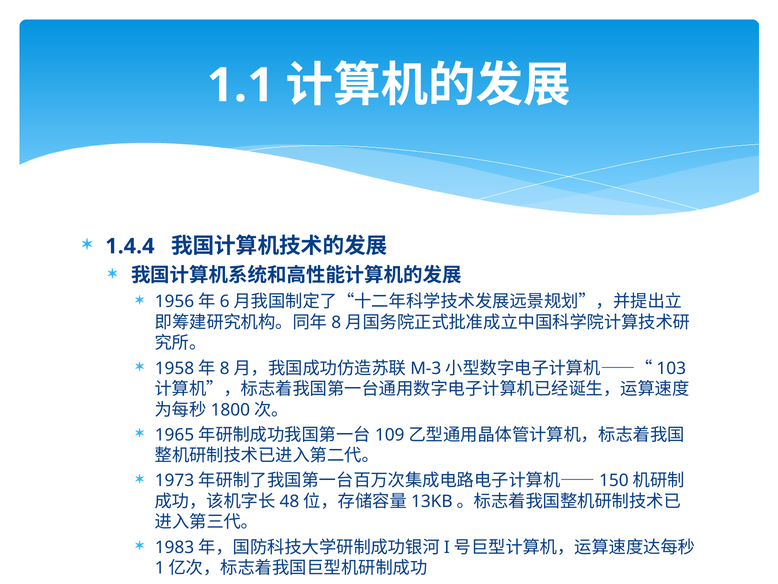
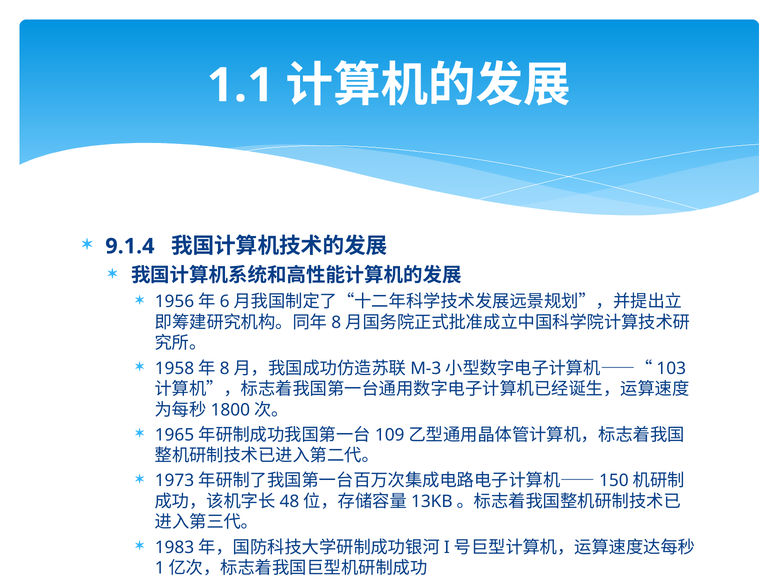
1.4.4: 1.4.4 -> 9.1.4
